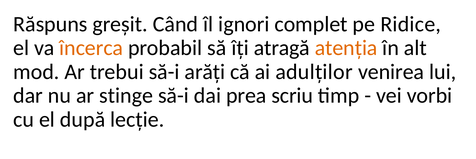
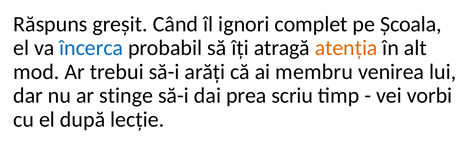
Ridice: Ridice -> Școala
încerca colour: orange -> blue
adulților: adulților -> membru
